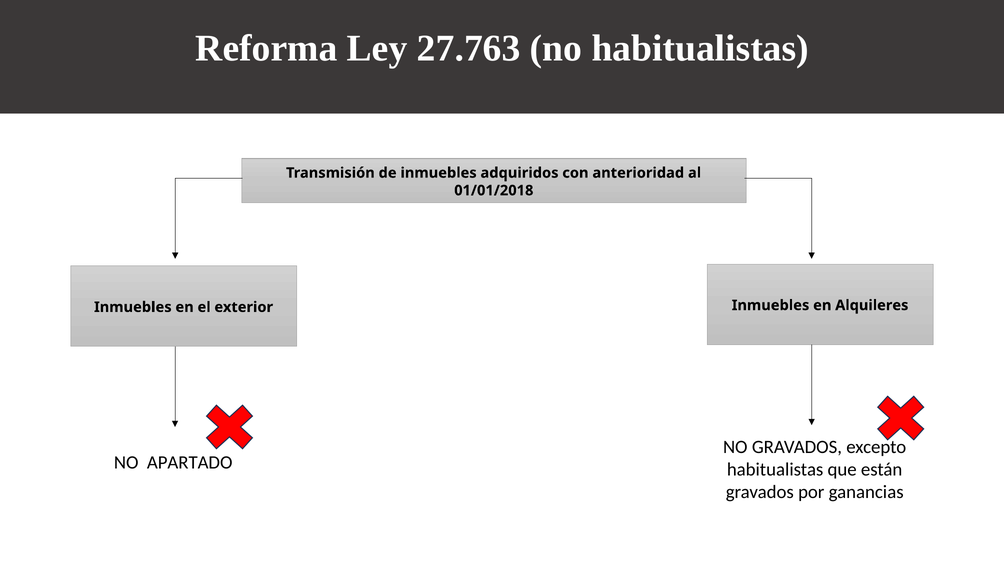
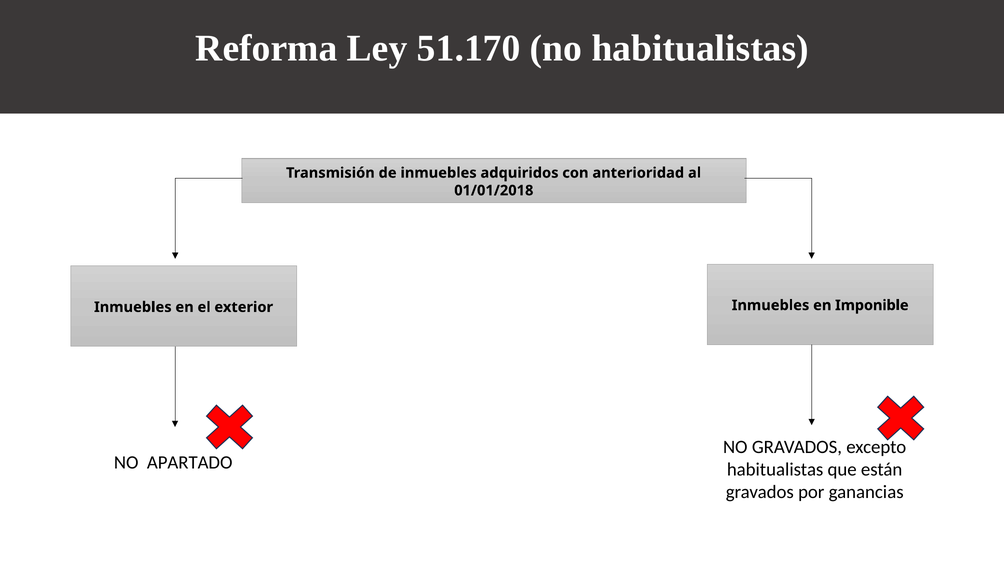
27.763: 27.763 -> 51.170
Alquileres: Alquileres -> Imponible
